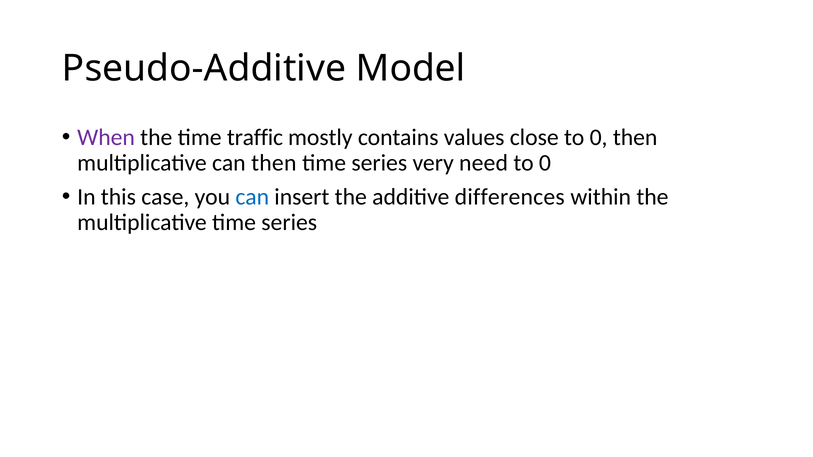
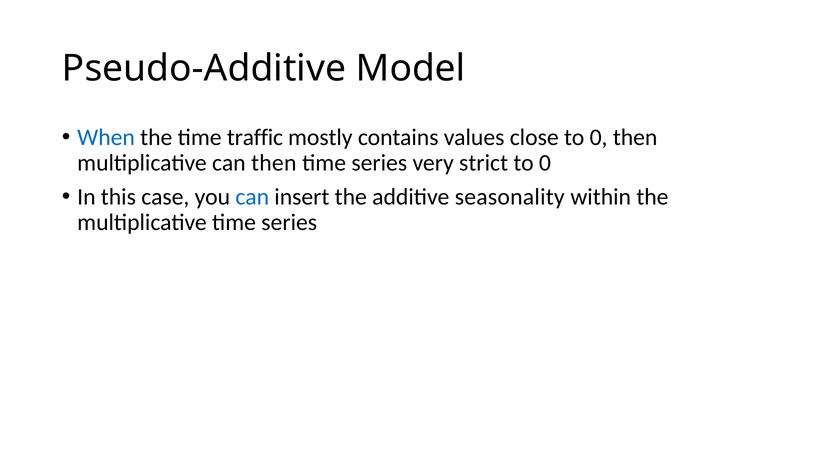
When colour: purple -> blue
need: need -> strict
differences: differences -> seasonality
